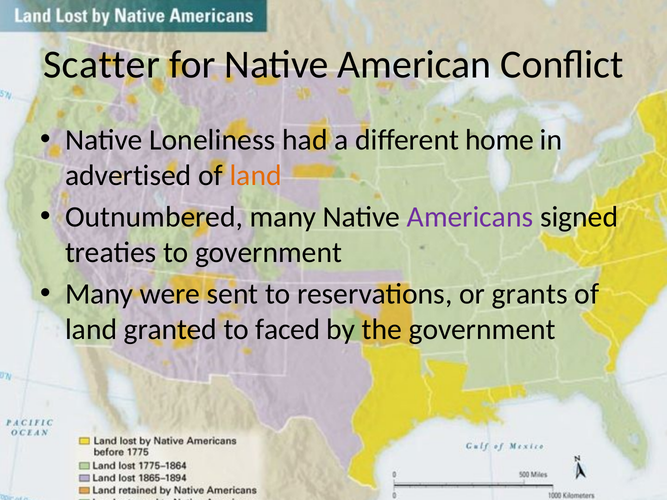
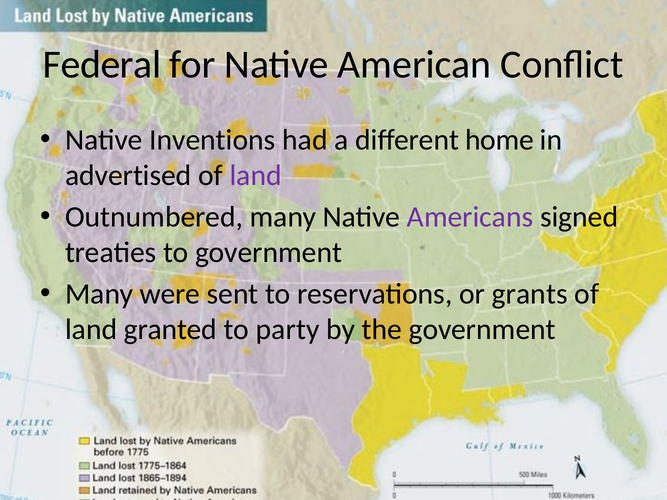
Scatter: Scatter -> Federal
Loneliness: Loneliness -> Inventions
land at (256, 176) colour: orange -> purple
faced: faced -> party
